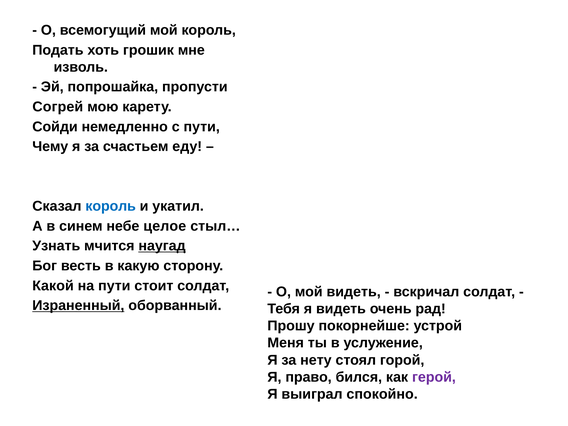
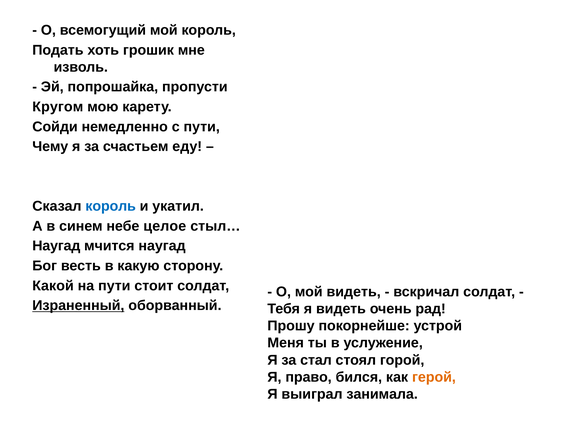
Согрей: Согрей -> Кругом
Узнать at (56, 246): Узнать -> Наугад
наугад at (162, 246) underline: present -> none
нету: нету -> стал
герой colour: purple -> orange
спокойно: спокойно -> занимала
